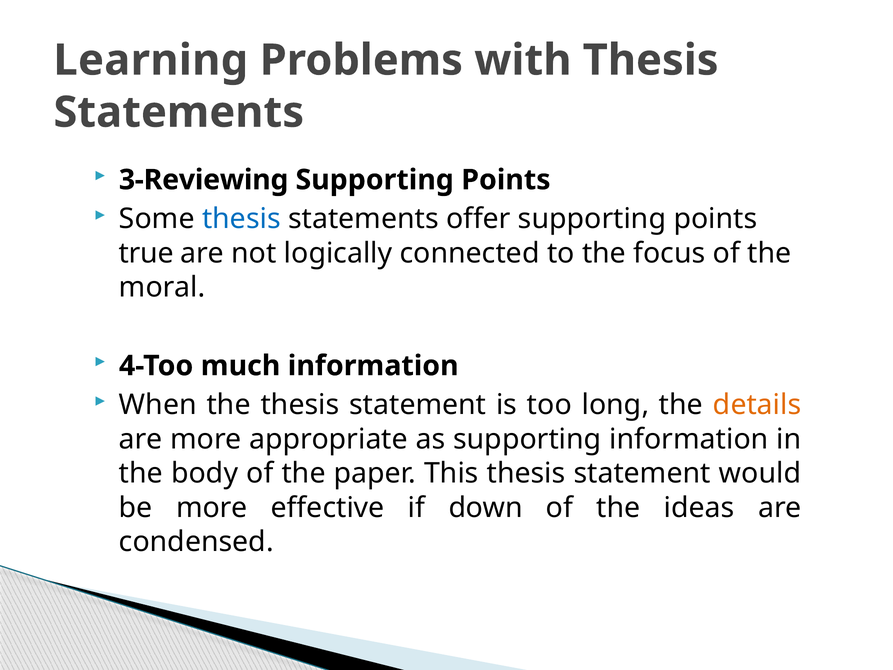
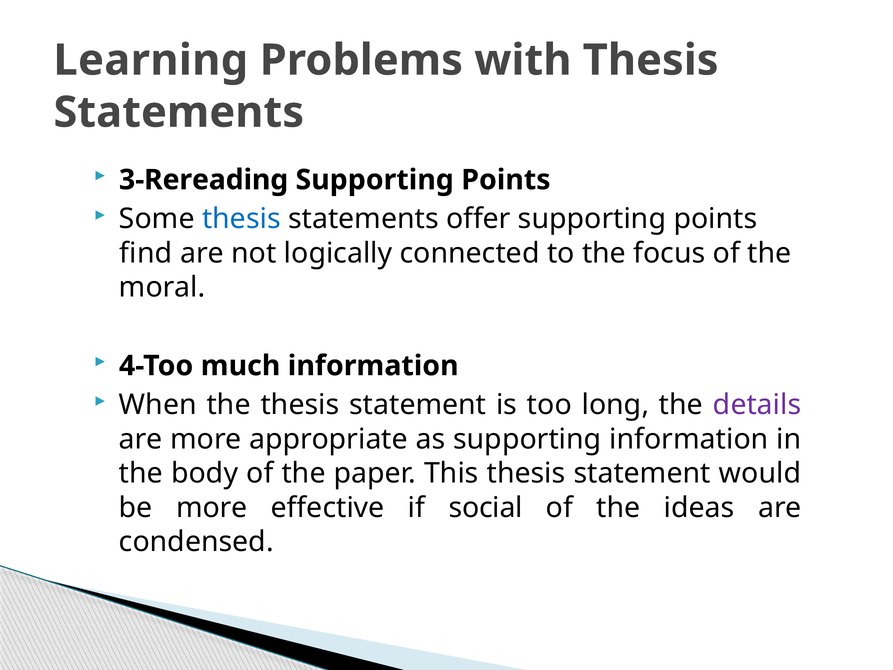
3-Reviewing: 3-Reviewing -> 3-Rereading
true: true -> find
details colour: orange -> purple
down: down -> social
